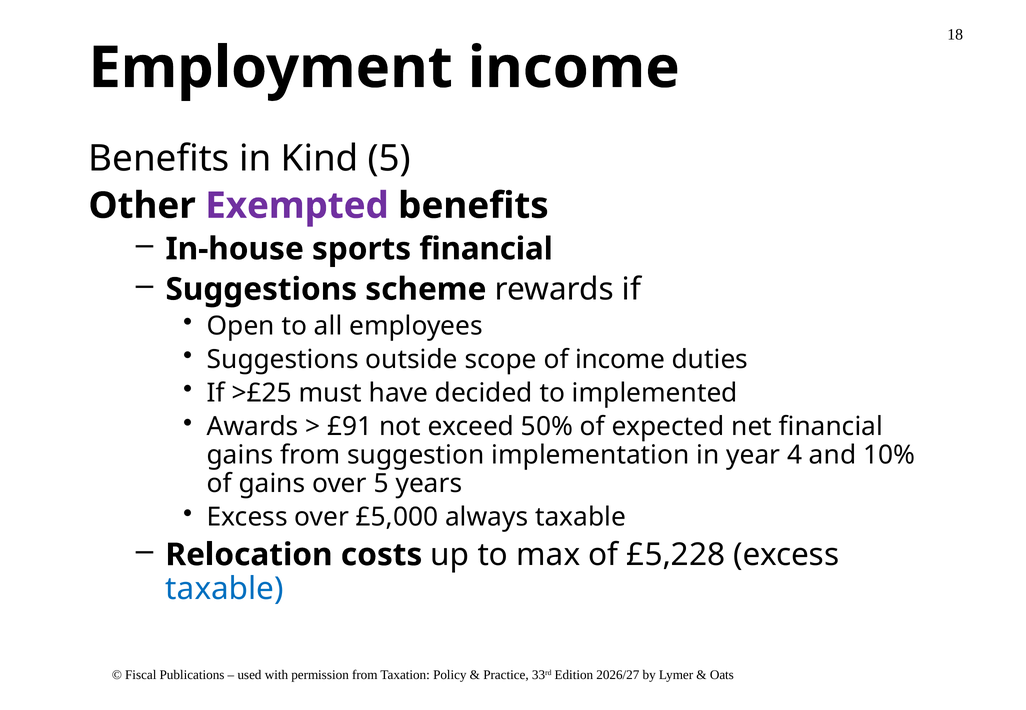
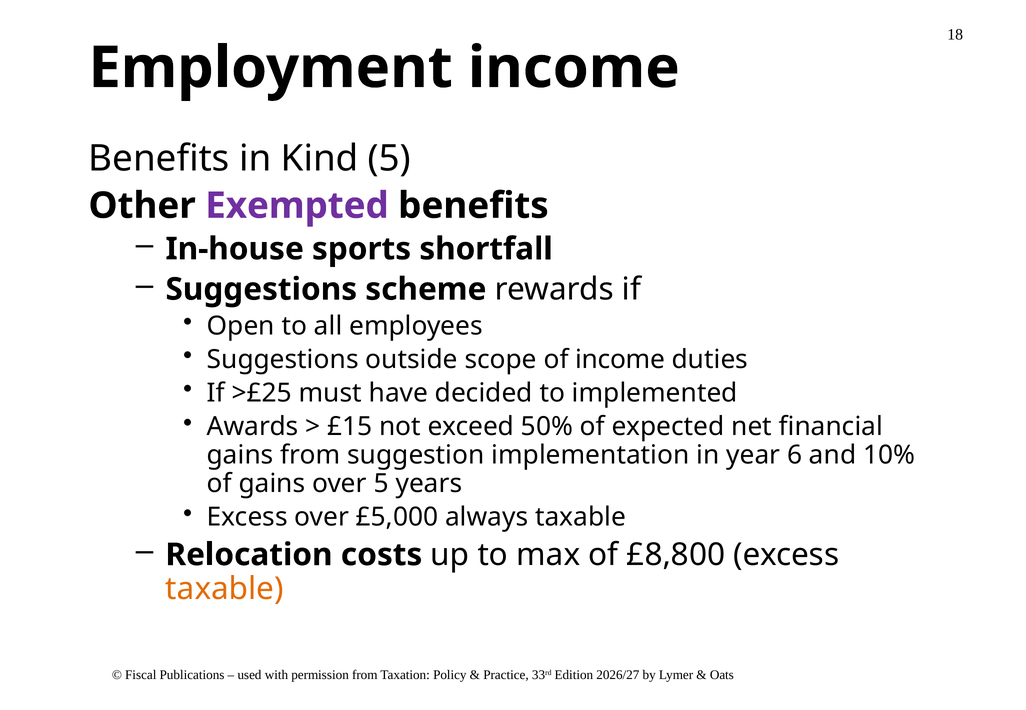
sports financial: financial -> shortfall
£91: £91 -> £15
4: 4 -> 6
£5,228: £5,228 -> £8,800
taxable at (225, 589) colour: blue -> orange
